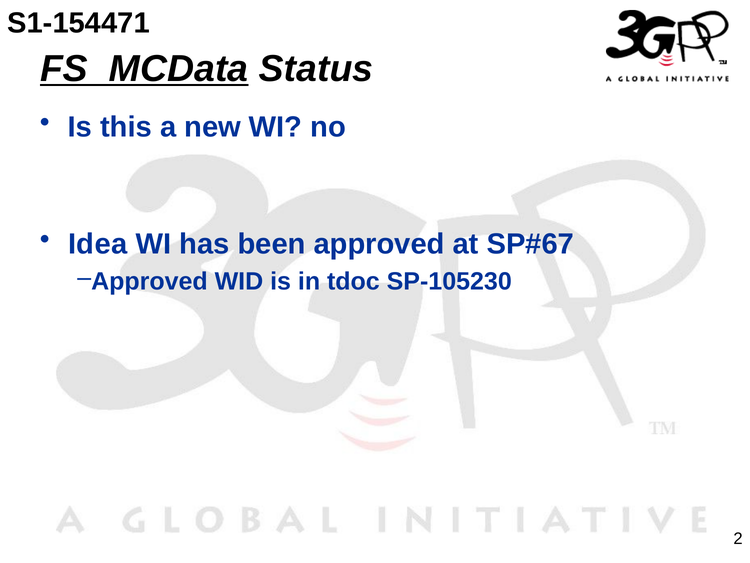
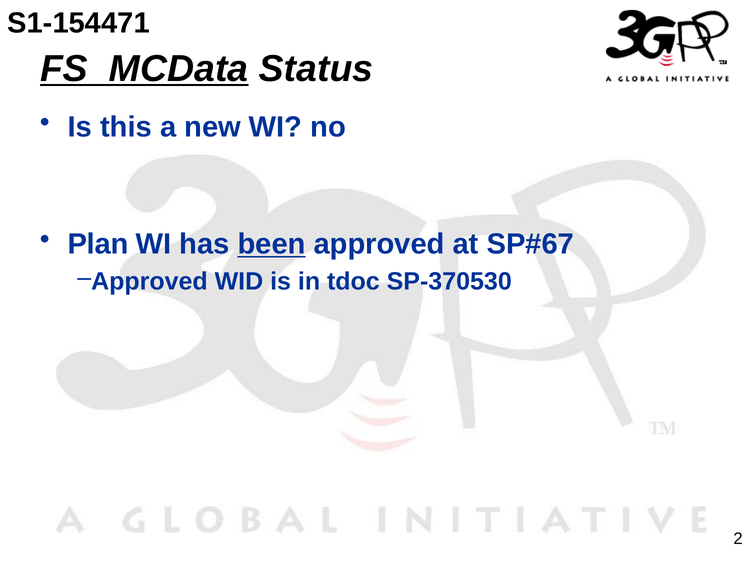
Idea: Idea -> Plan
been underline: none -> present
SP-105230: SP-105230 -> SP-370530
